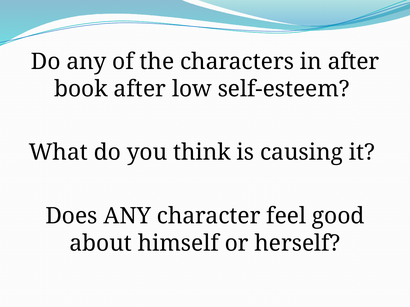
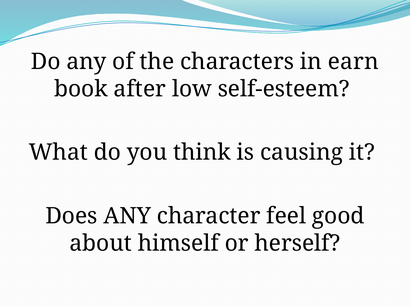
in after: after -> earn
